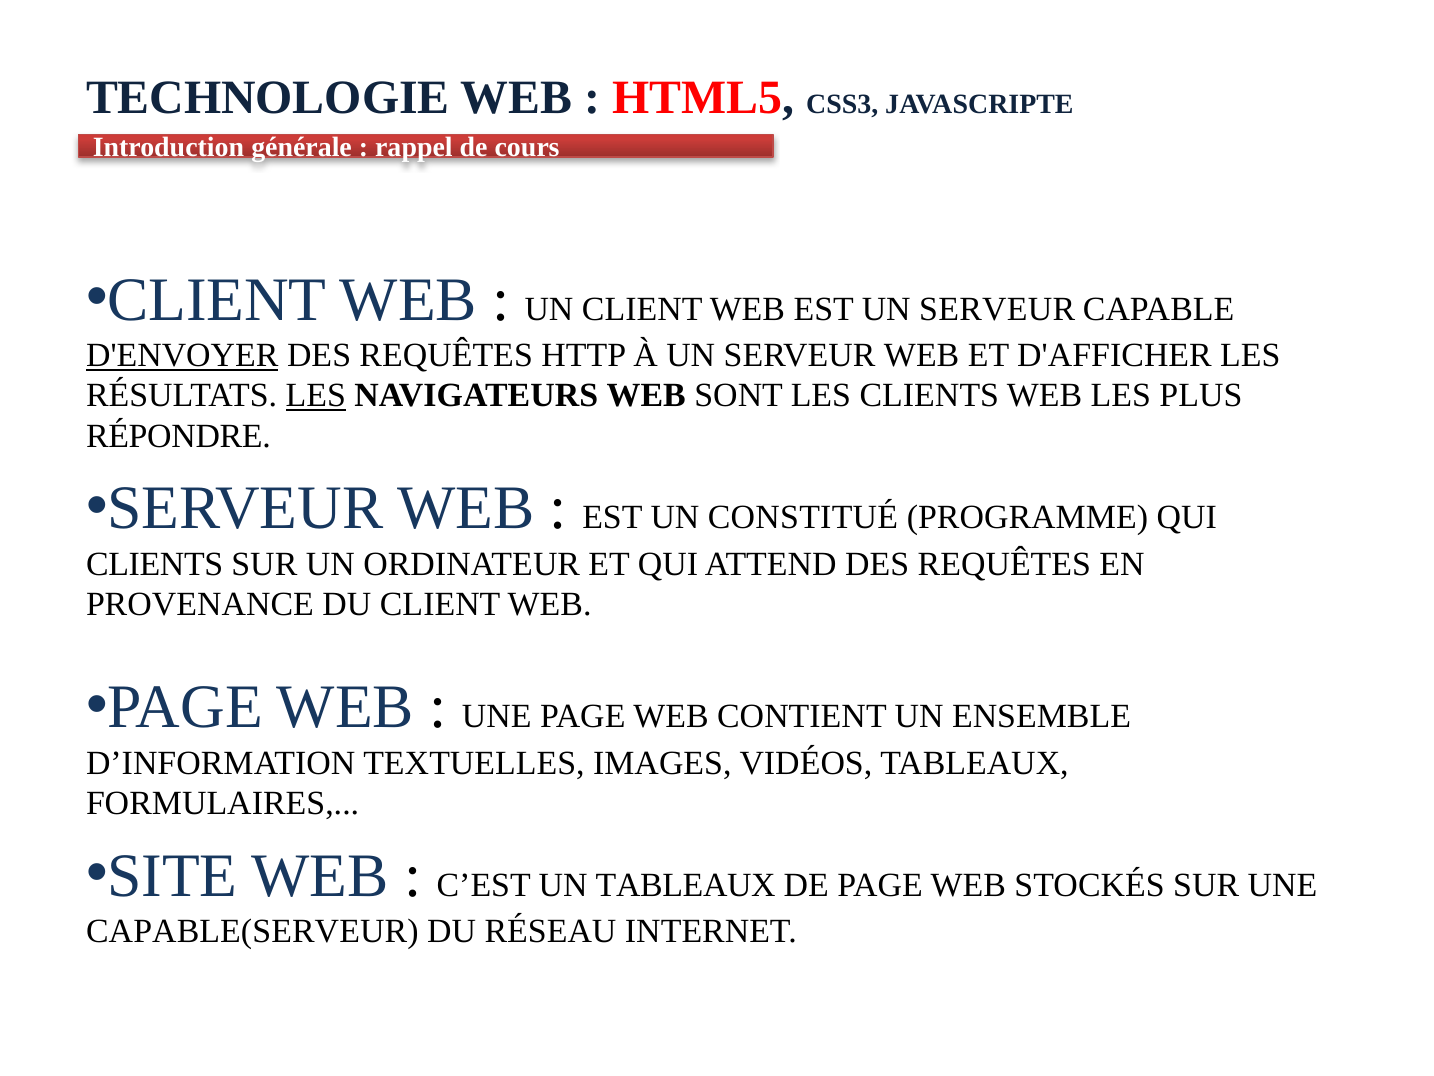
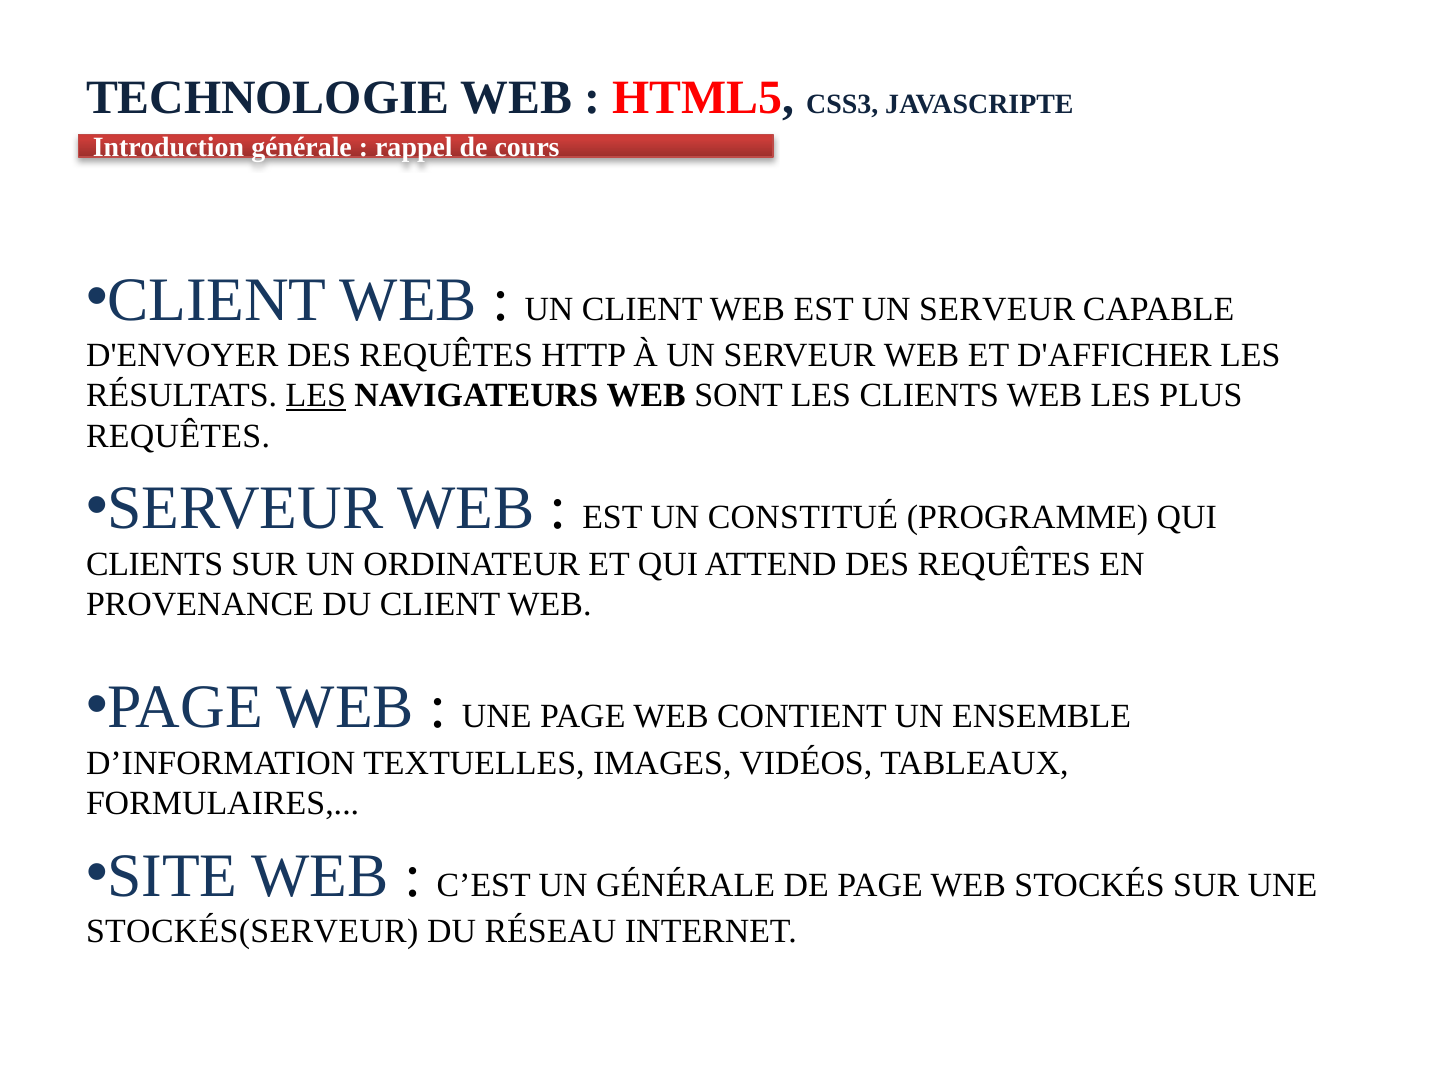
D'ENVOYER underline: present -> none
RÉPONDRE at (178, 436): RÉPONDRE -> REQUÊTES
UN TABLEAUX: TABLEAUX -> GÉNÉRALE
CAPABLE(SERVEUR: CAPABLE(SERVEUR -> STOCKÉS(SERVEUR
